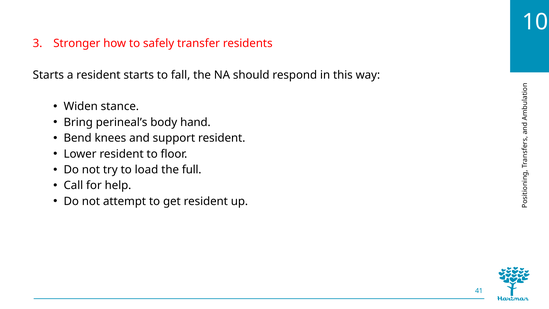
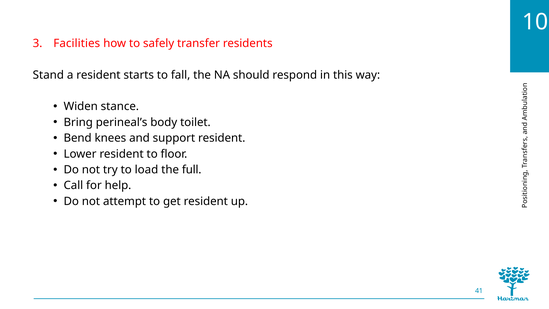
Stronger: Stronger -> Facilities
Starts at (48, 75): Starts -> Stand
hand: hand -> toilet
